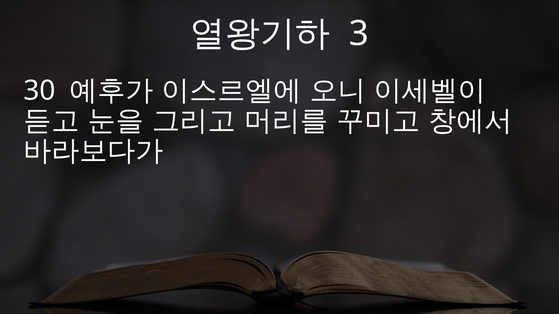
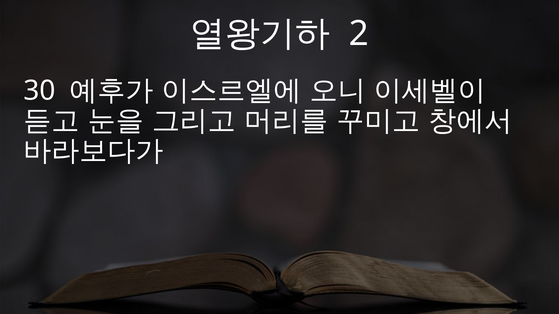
3: 3 -> 2
